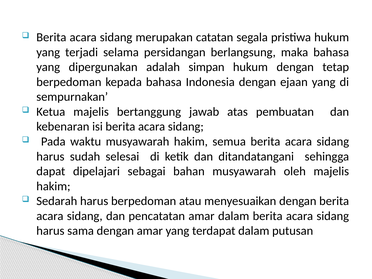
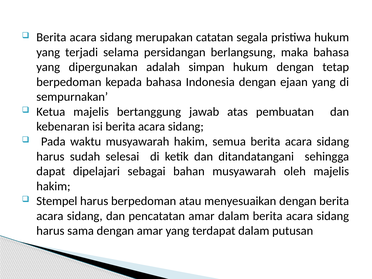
Sedarah: Sedarah -> Stempel
